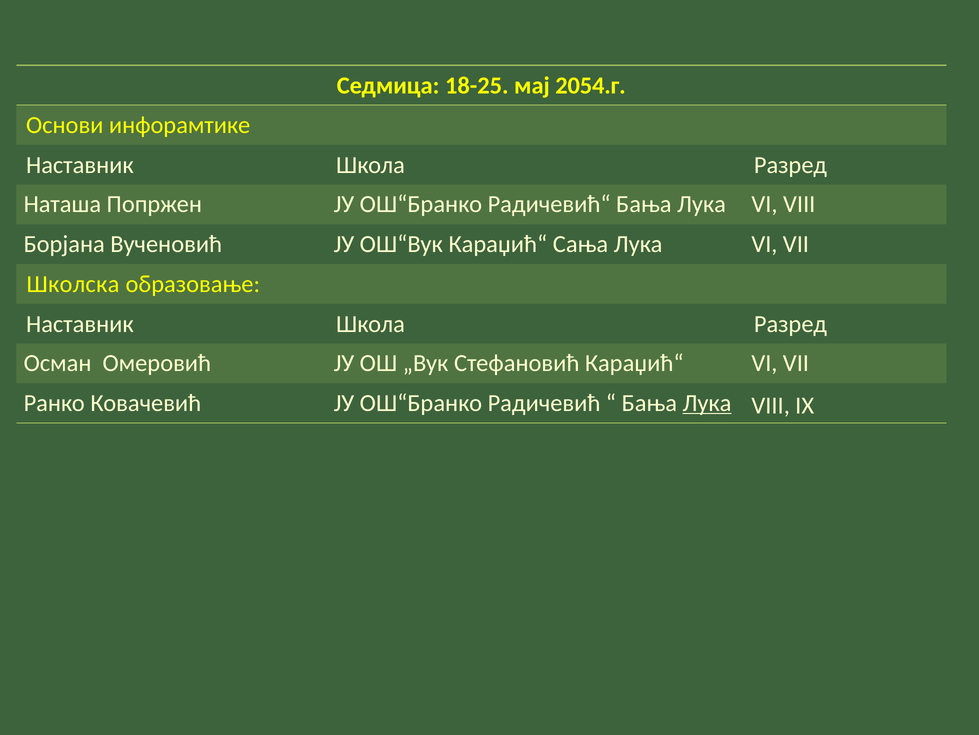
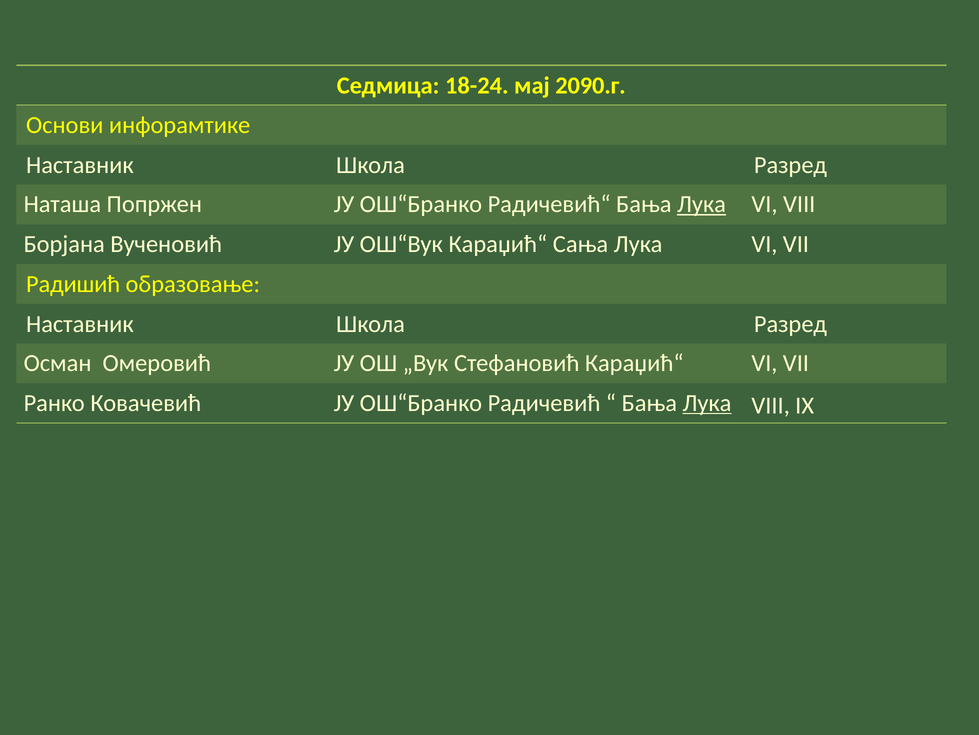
18-25: 18-25 -> 18-24
2054.г: 2054.г -> 2090.г
Лука at (701, 204) underline: none -> present
Школска: Школска -> Радишић
